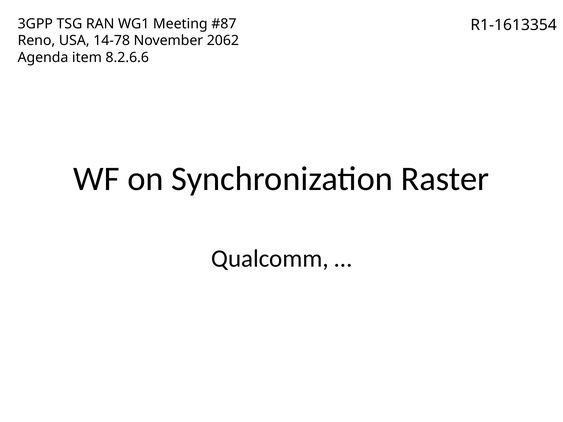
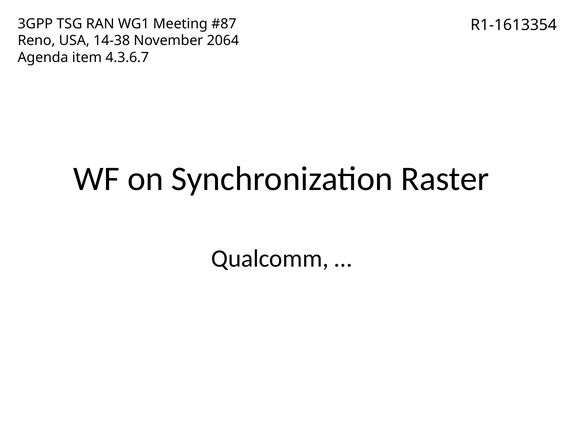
14-78: 14-78 -> 14-38
2062: 2062 -> 2064
8.2.6.6: 8.2.6.6 -> 4.3.6.7
